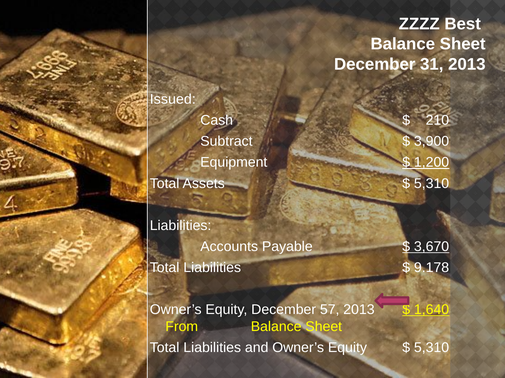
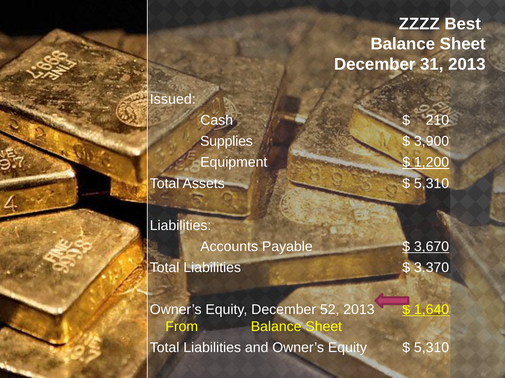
Subtract: Subtract -> Supplies
9.178: 9.178 -> 3.370
57: 57 -> 52
